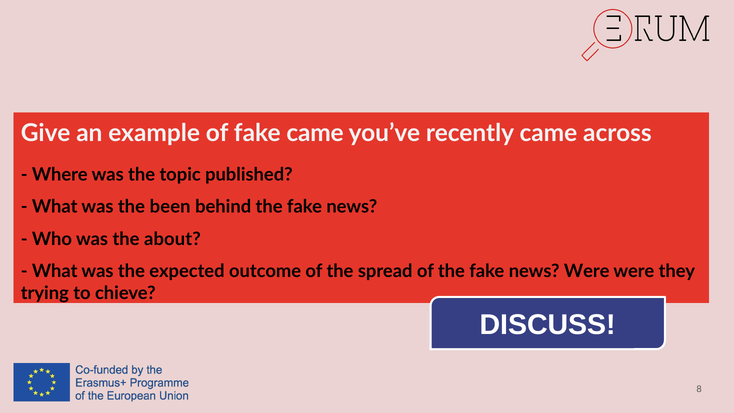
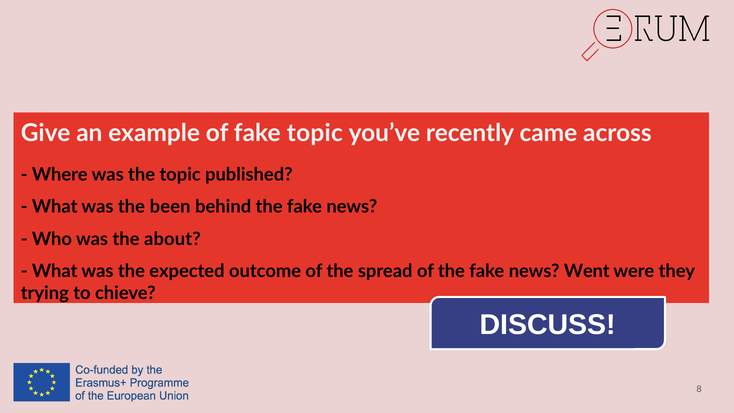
fake came: came -> topic
news Were: Were -> Went
